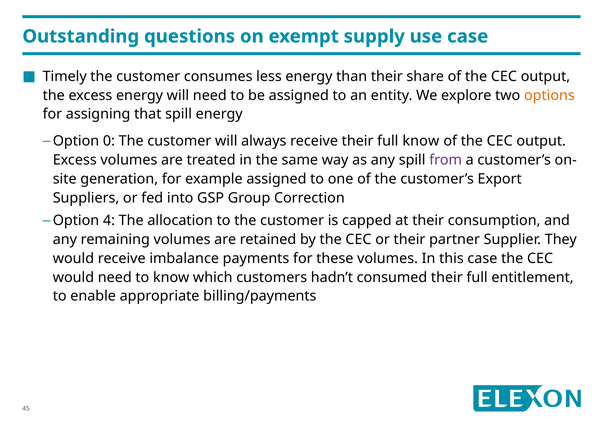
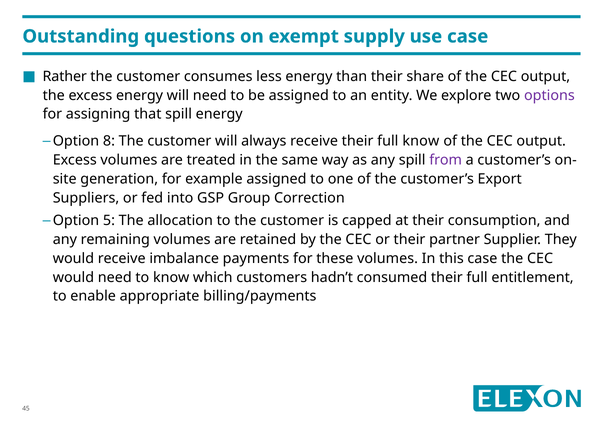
Timely: Timely -> Rather
options colour: orange -> purple
0: 0 -> 8
4: 4 -> 5
